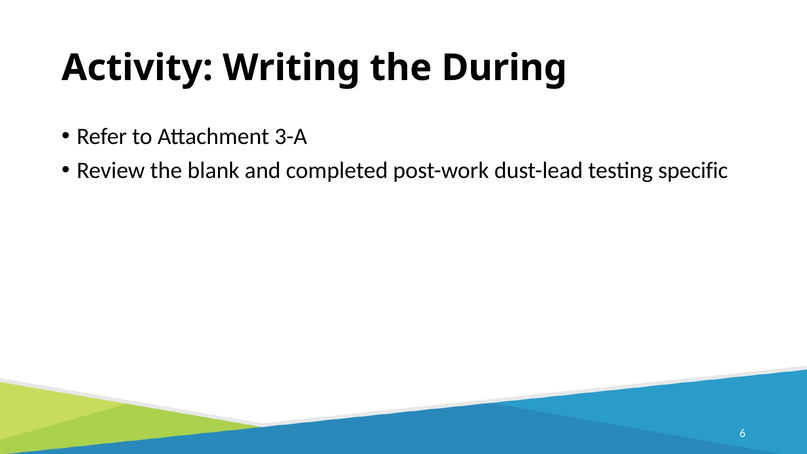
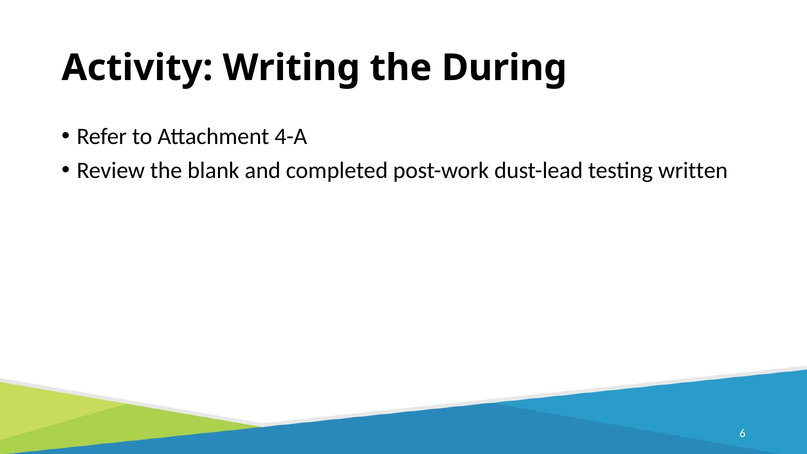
3-A: 3-A -> 4-A
specific: specific -> written
